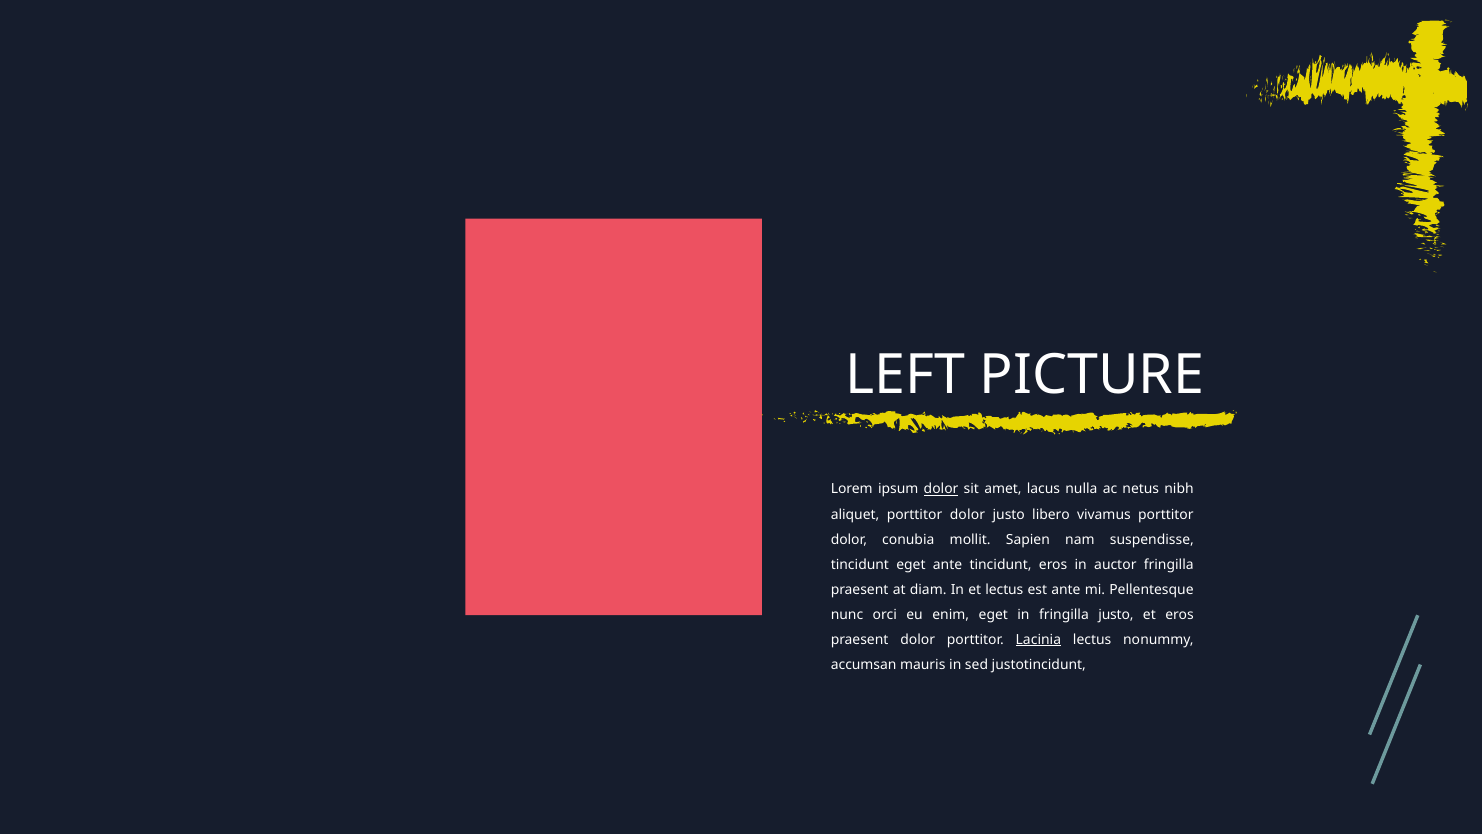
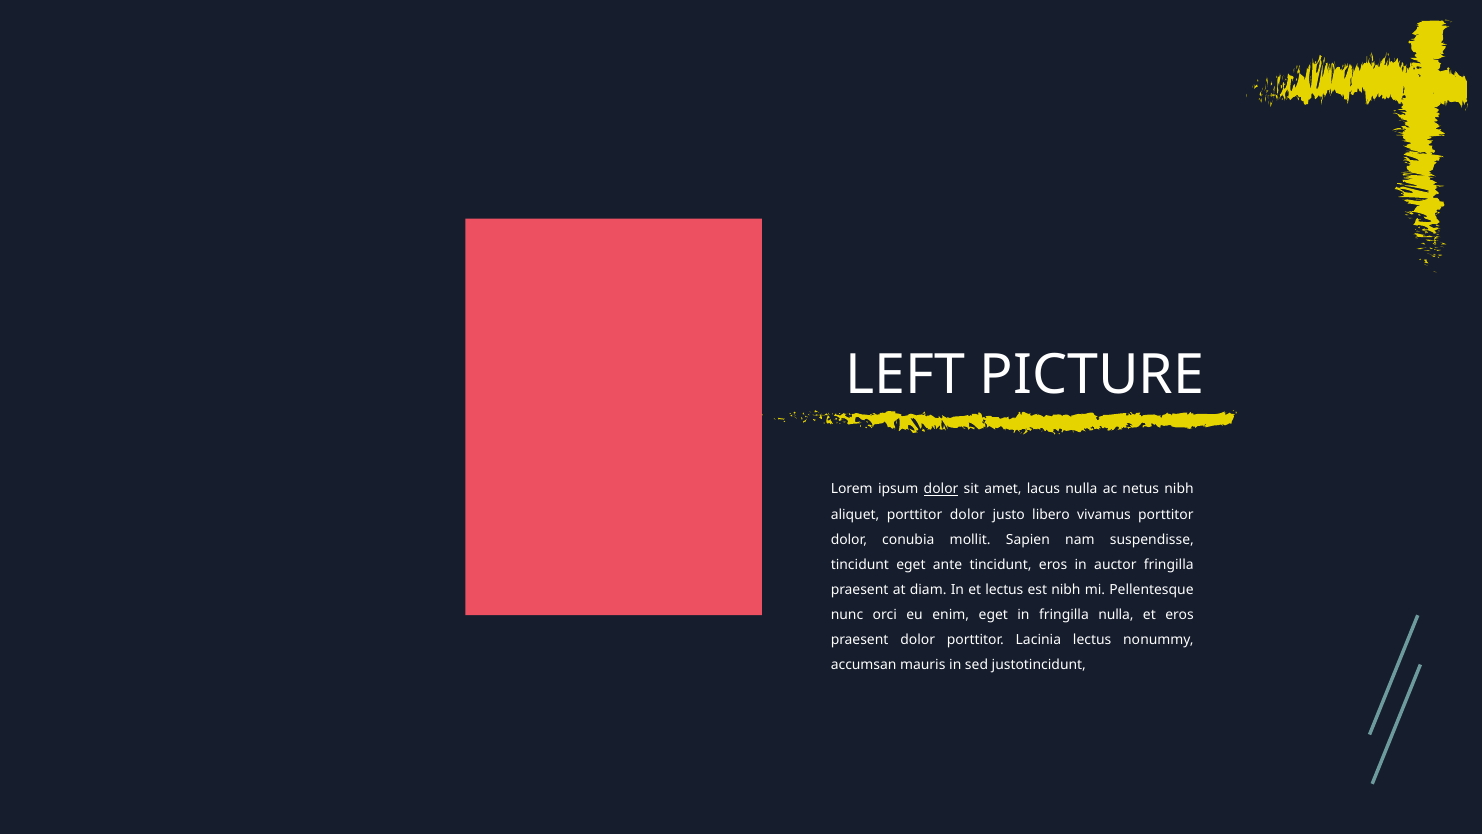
est ante: ante -> nibh
fringilla justo: justo -> nulla
Lacinia underline: present -> none
